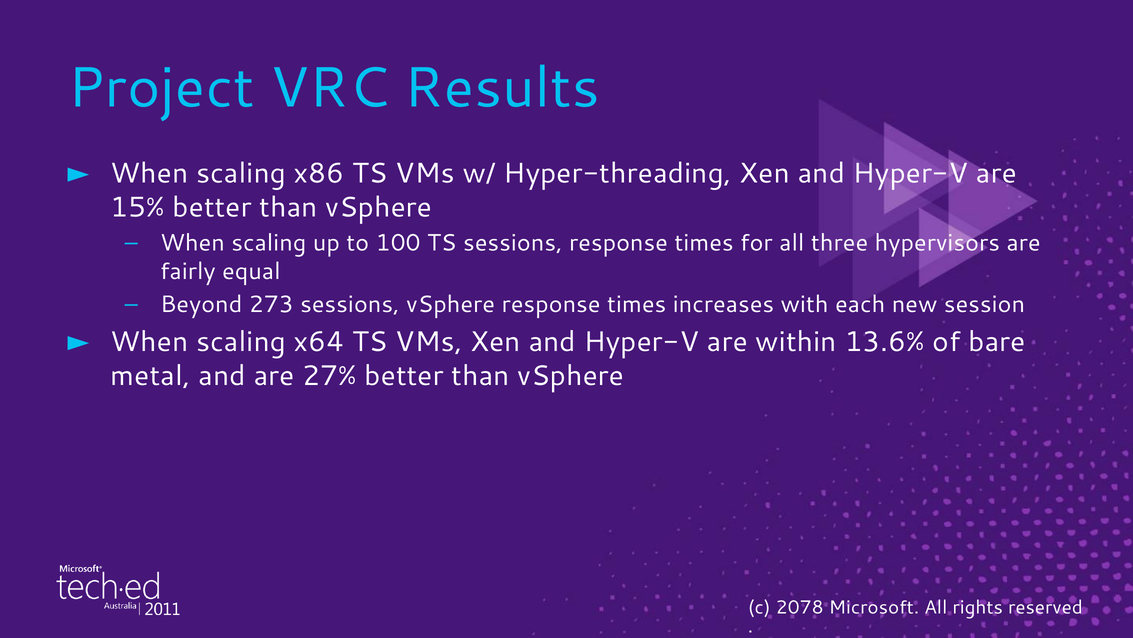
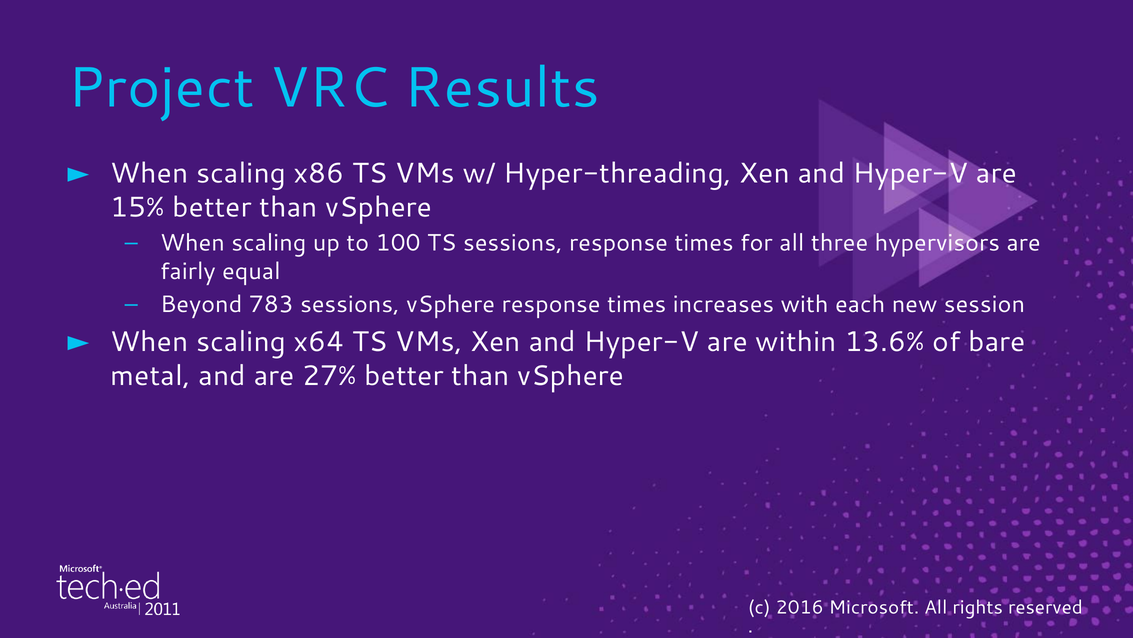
273: 273 -> 783
2078: 2078 -> 2016
